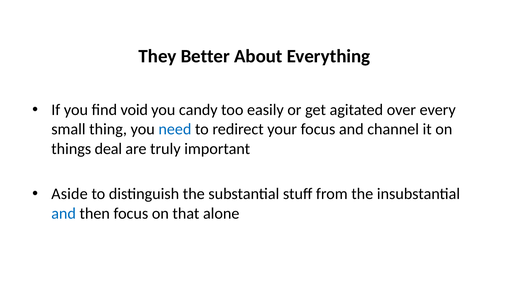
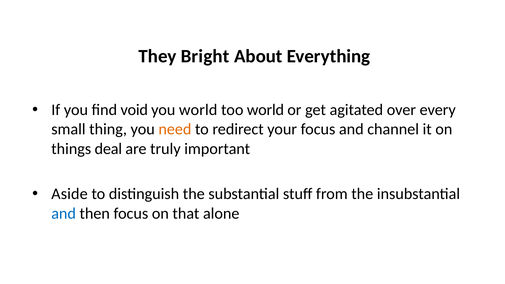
Better: Better -> Bright
you candy: candy -> world
too easily: easily -> world
need colour: blue -> orange
